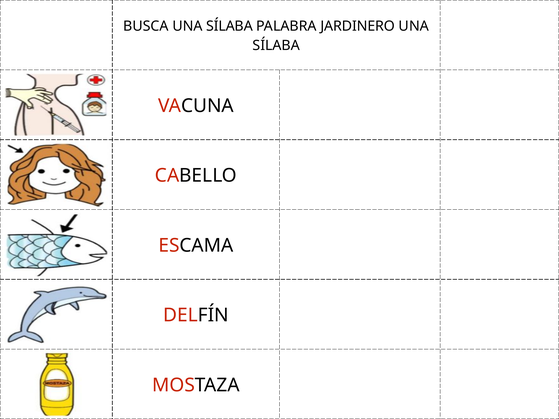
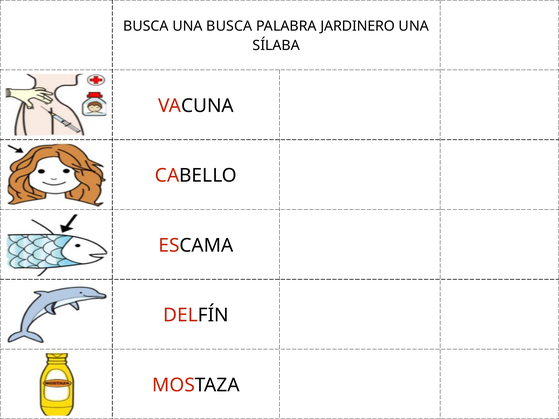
BUSCA UNA SÍLABA: SÍLABA -> BUSCA
